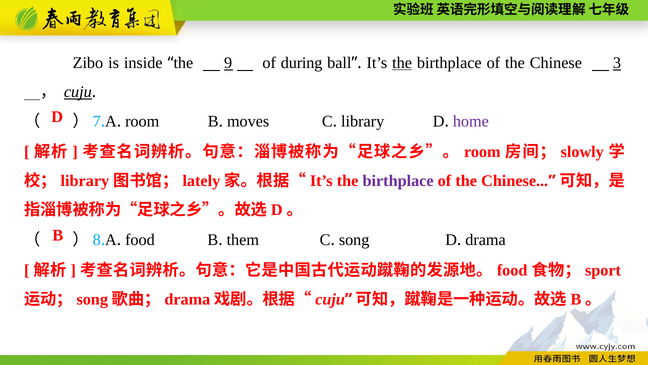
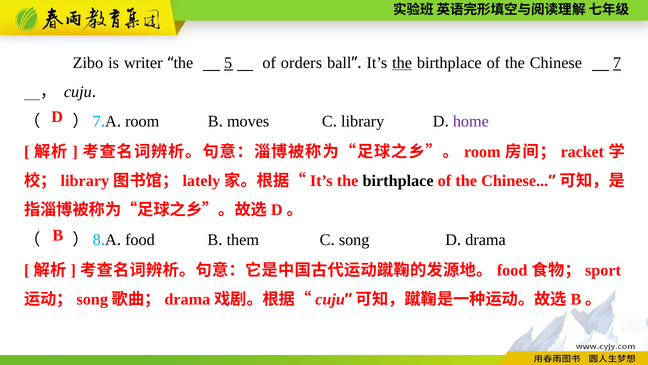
inside: inside -> writer
9: 9 -> 5
during: during -> orders
3: 3 -> 7
cuju underline: present -> none
slowly: slowly -> racket
birthplace at (398, 181) colour: purple -> black
